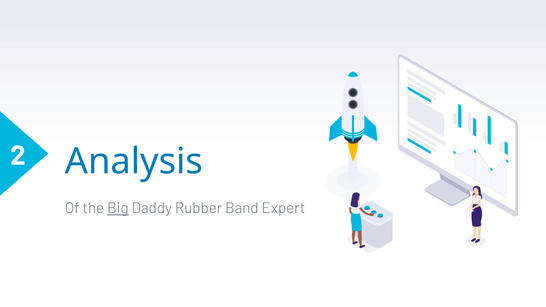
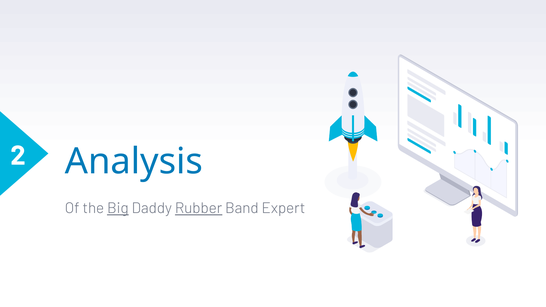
Rubber underline: none -> present
